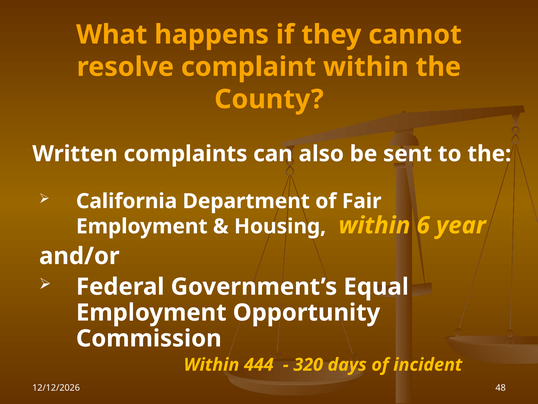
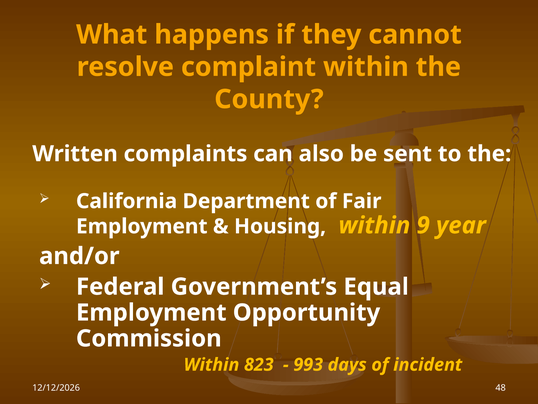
6: 6 -> 9
444: 444 -> 823
320: 320 -> 993
